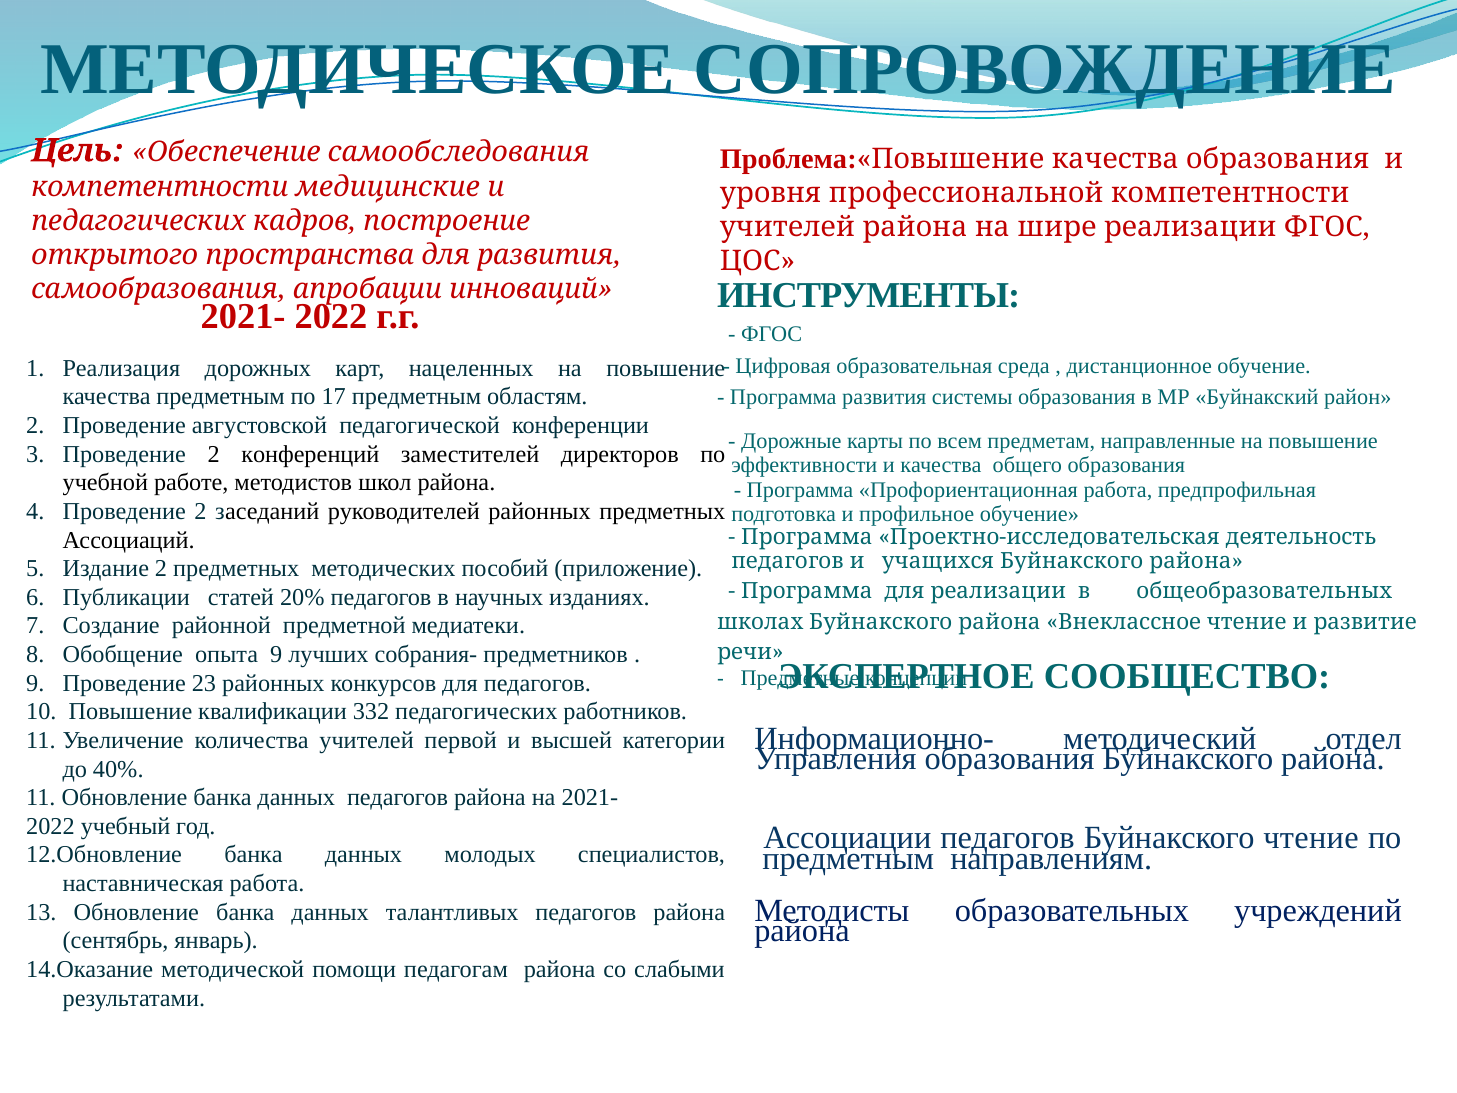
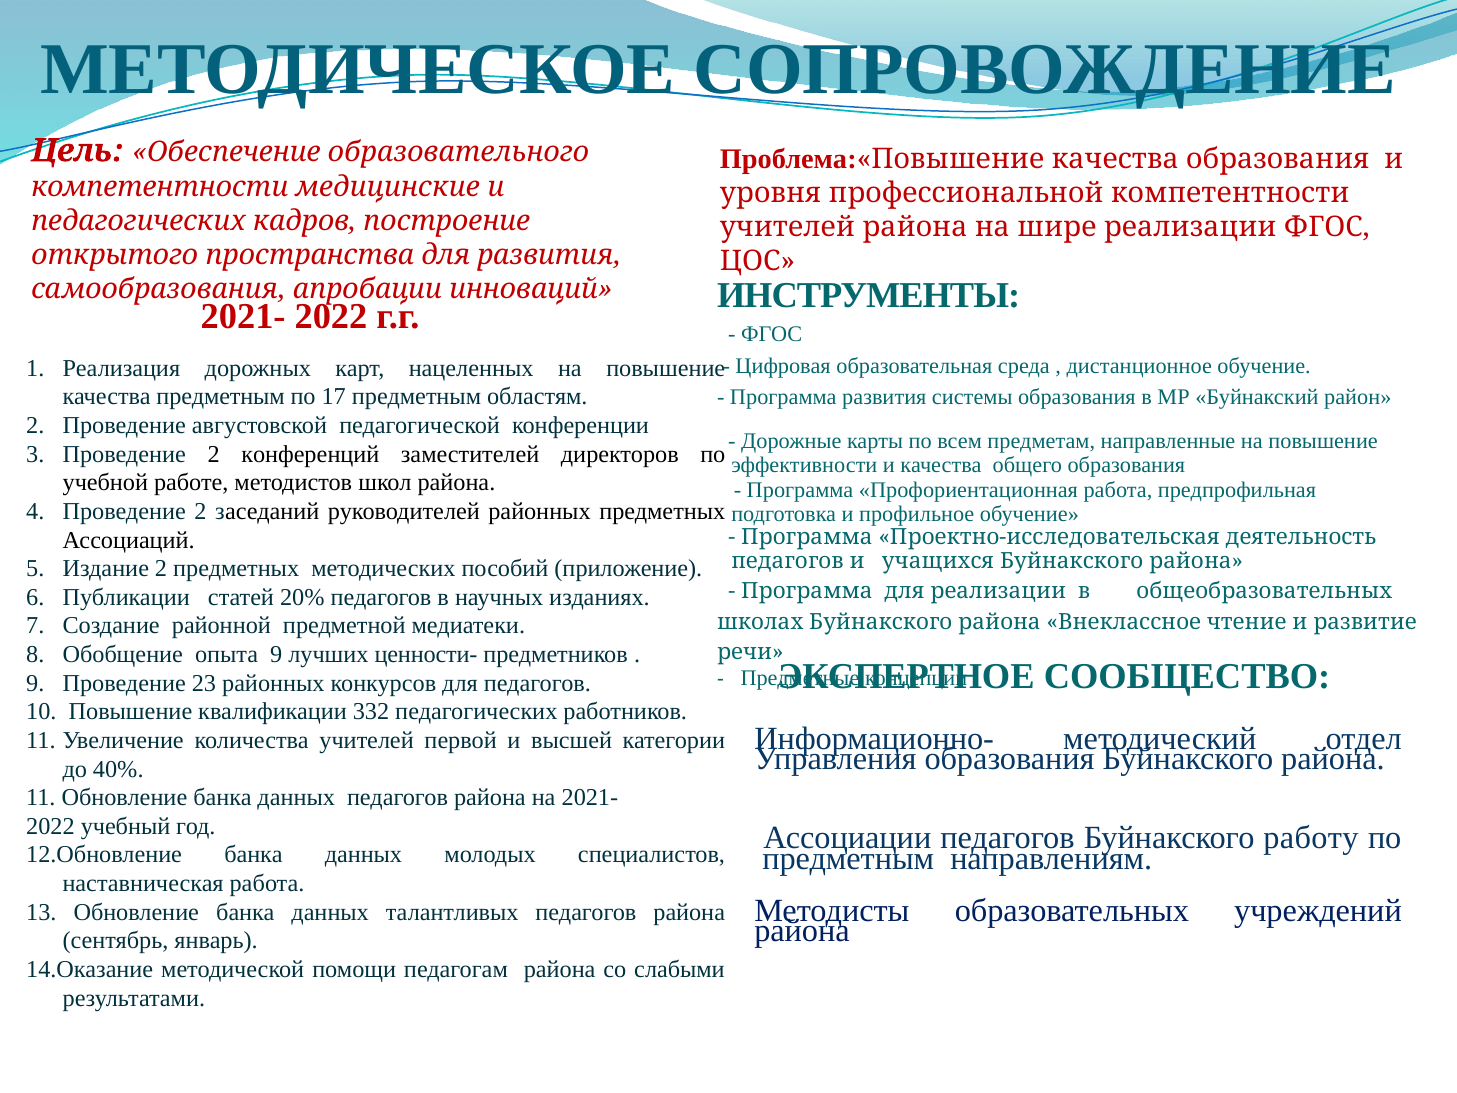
самообследования: самообследования -> образовательного
собрания-: собрания- -> ценности-
Буйнакского чтение: чтение -> работу
